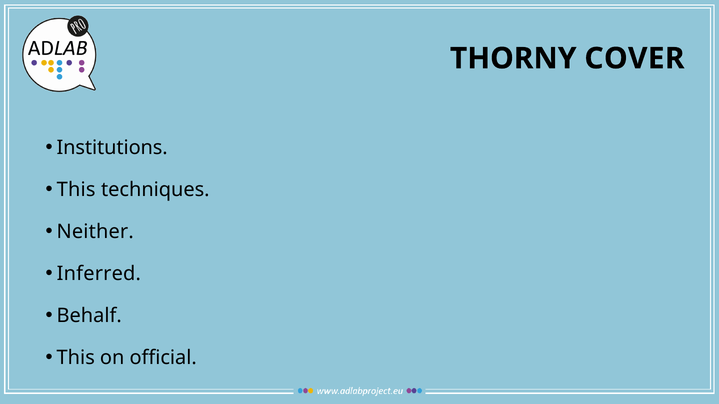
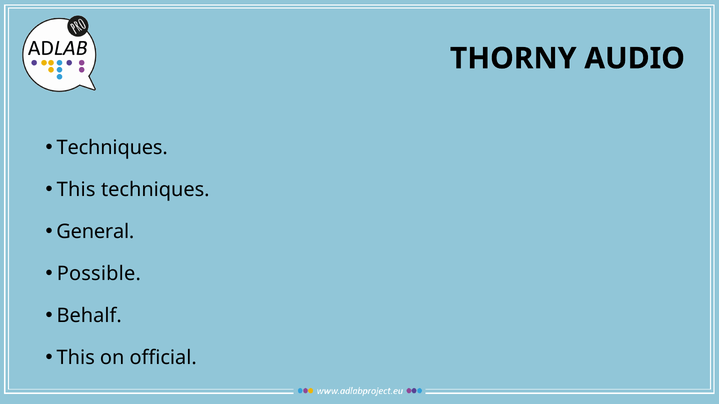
COVER: COVER -> AUDIO
Institutions at (112, 148): Institutions -> Techniques
Neither: Neither -> General
Inferred: Inferred -> Possible
